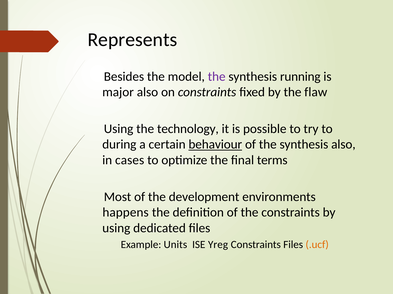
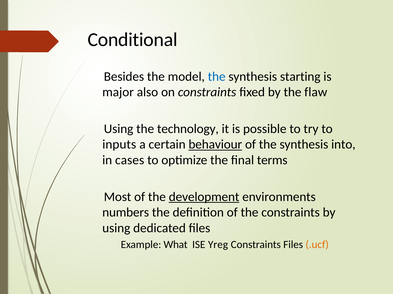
Represents: Represents -> Conditional
the at (217, 77) colour: purple -> blue
running: running -> starting
during: during -> inputs
synthesis also: also -> into
development underline: none -> present
happens: happens -> numbers
Units: Units -> What
